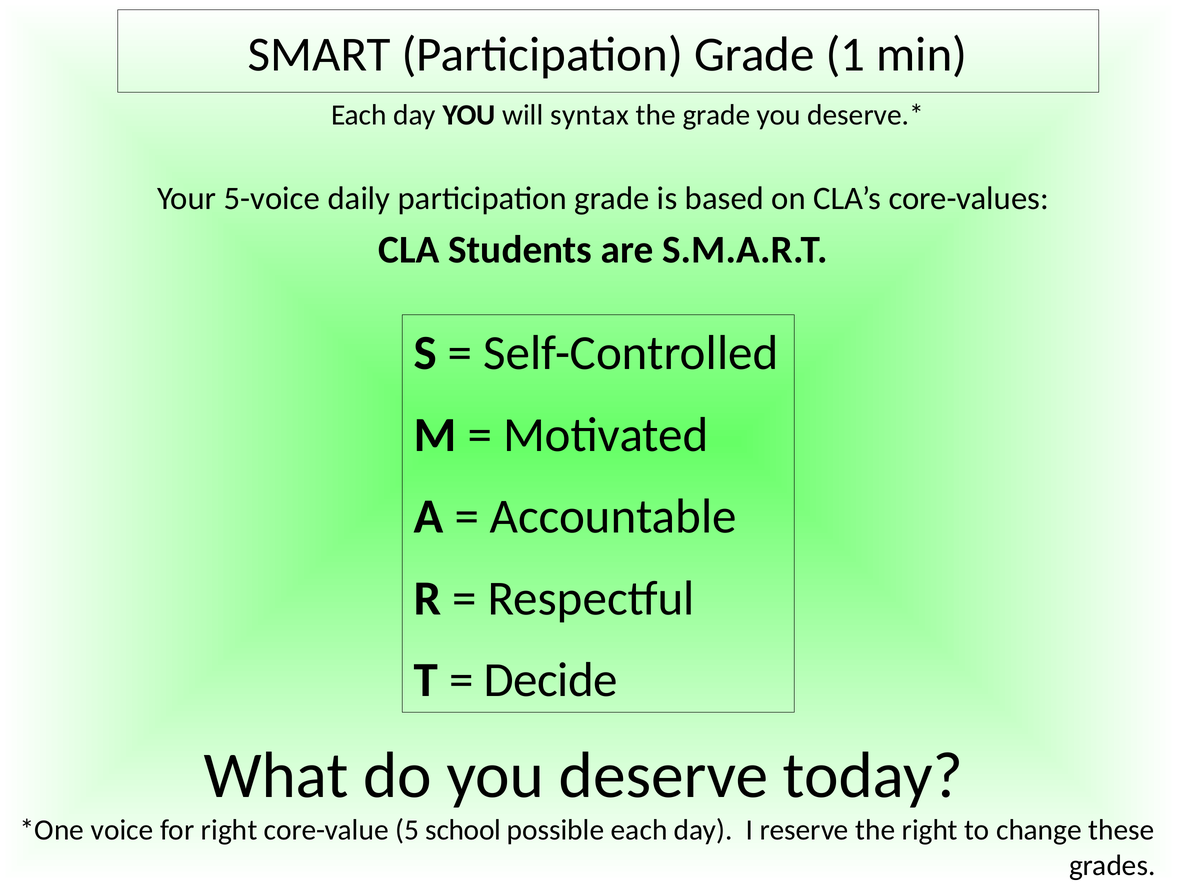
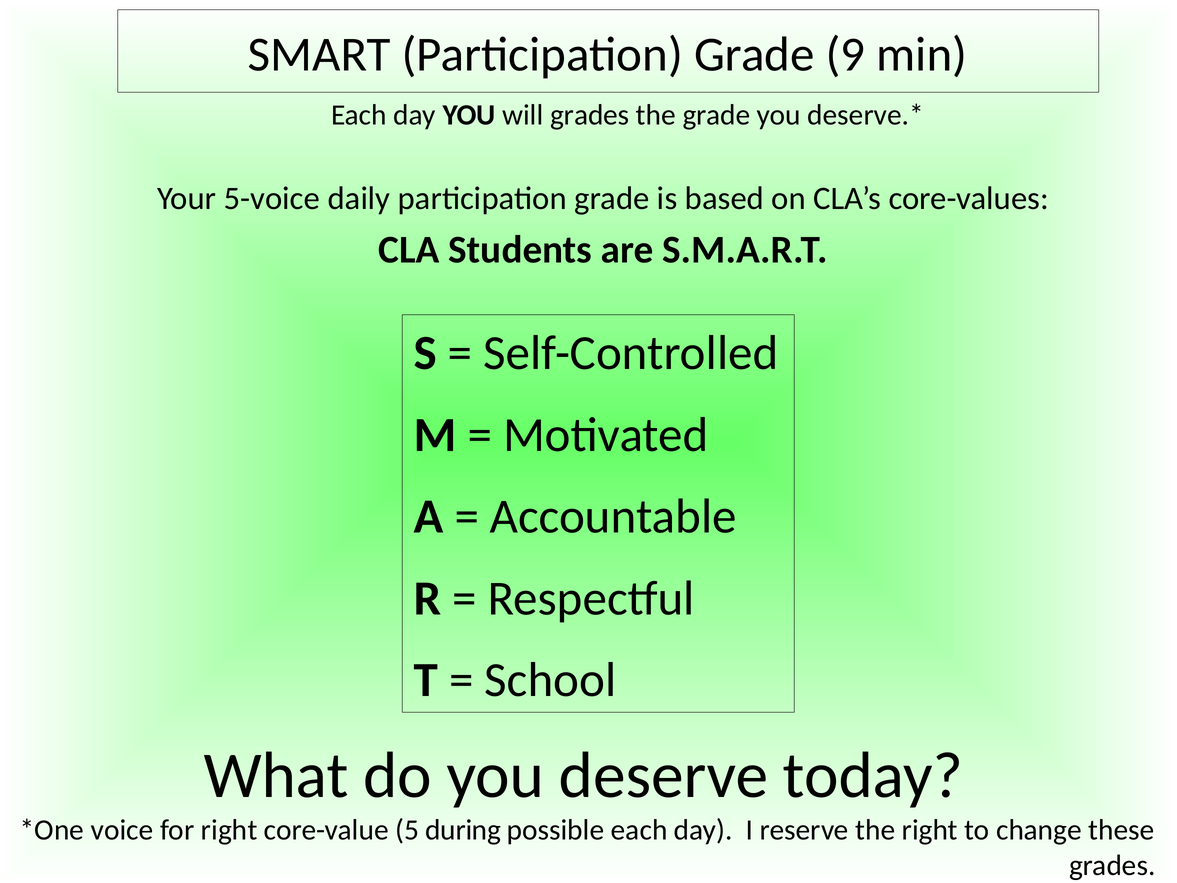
1: 1 -> 9
will syntax: syntax -> grades
Decide: Decide -> School
school: school -> during
